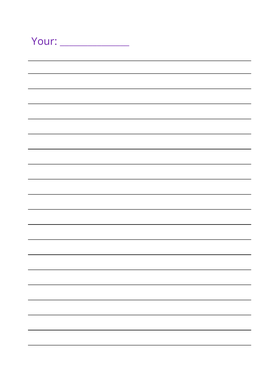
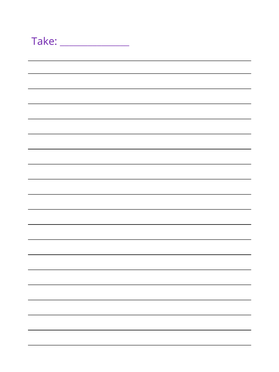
Your: Your -> Take
